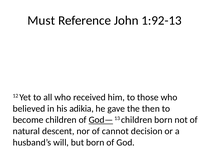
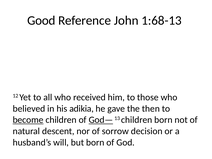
Must: Must -> Good
1:92-13: 1:92-13 -> 1:68-13
become underline: none -> present
cannot: cannot -> sorrow
